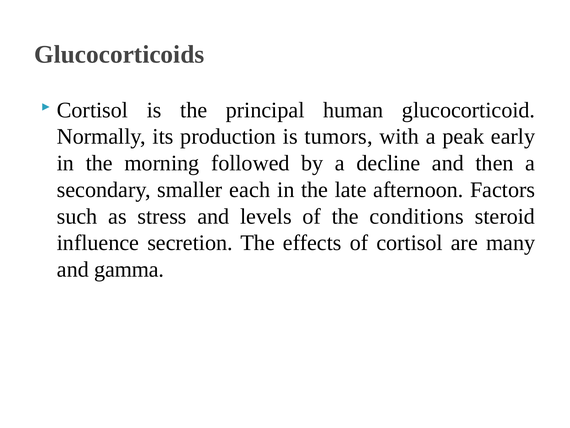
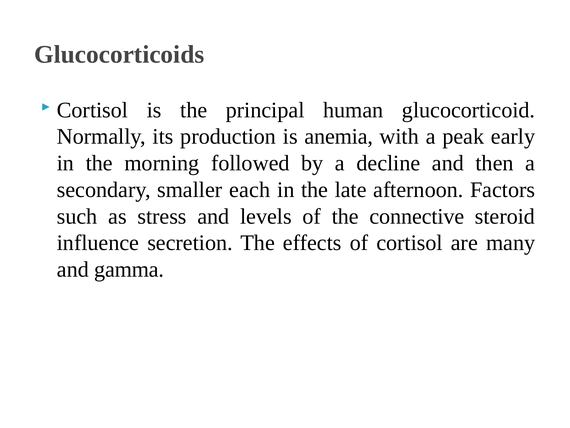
tumors: tumors -> anemia
conditions: conditions -> connective
